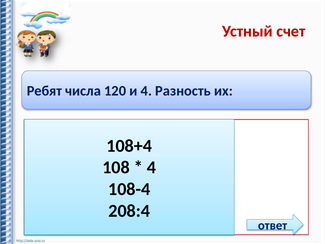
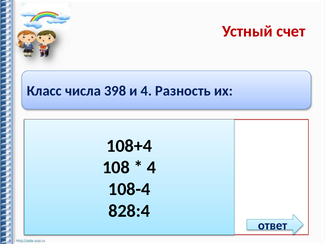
Ребят: Ребят -> Класс
120: 120 -> 398
208:4: 208:4 -> 828:4
